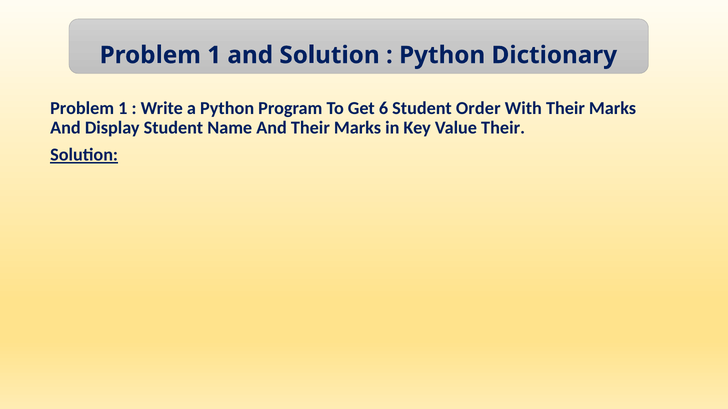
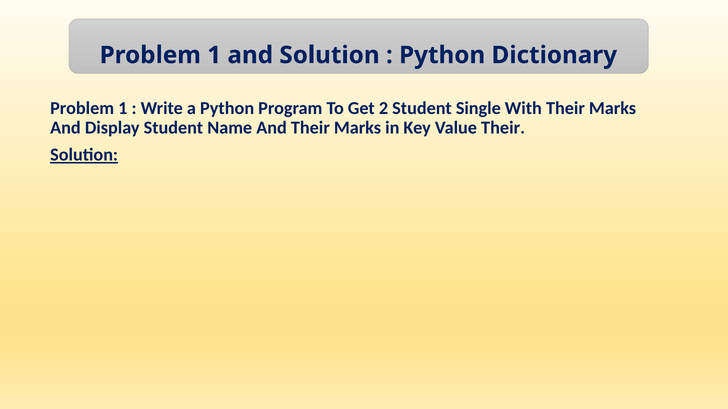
6: 6 -> 2
Order: Order -> Single
